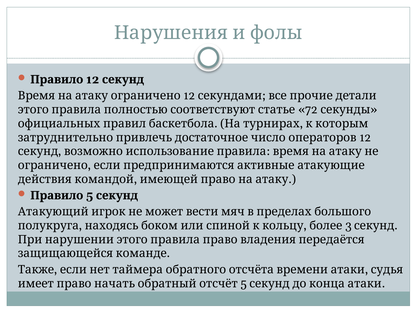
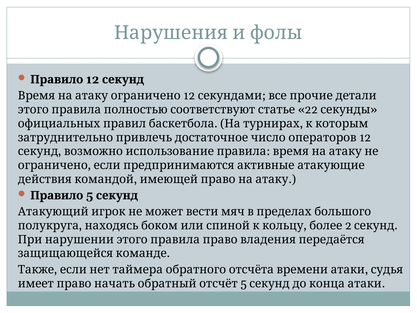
72: 72 -> 22
3: 3 -> 2
